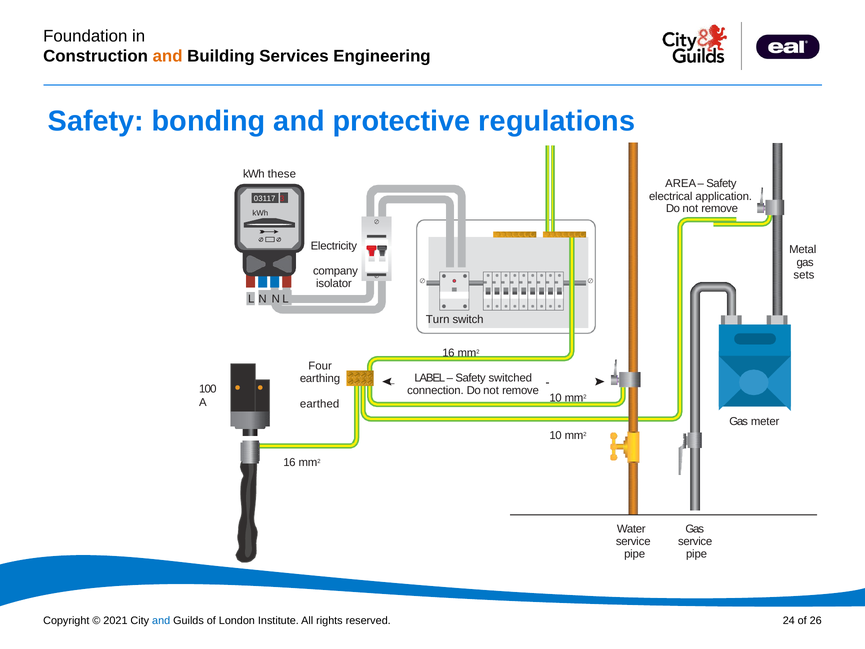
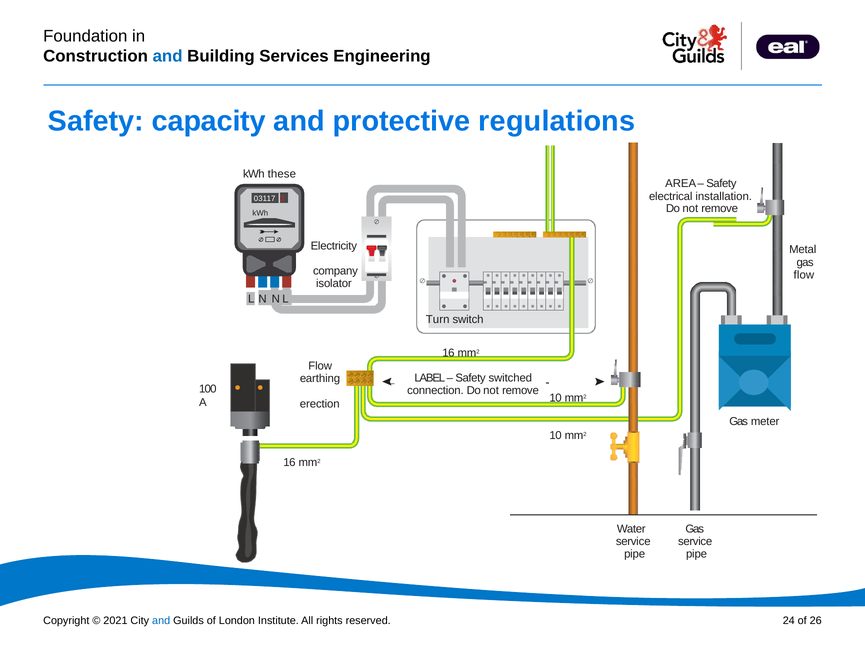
and at (168, 56) colour: orange -> blue
bonding: bonding -> capacity
application: application -> installation
sets at (804, 275): sets -> flow
Four at (320, 366): Four -> Flow
earthed: earthed -> erection
